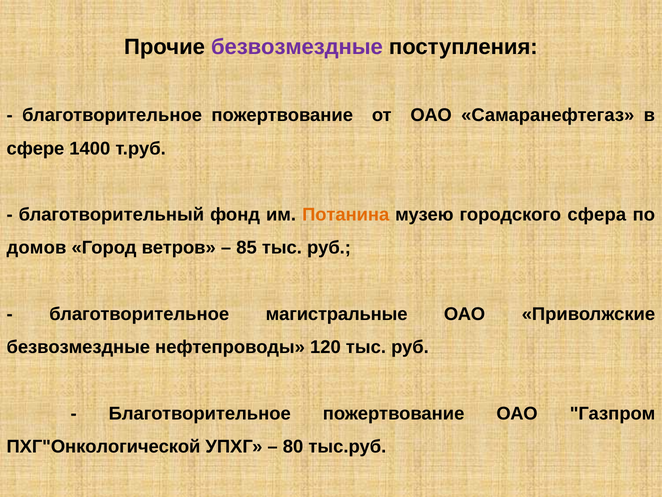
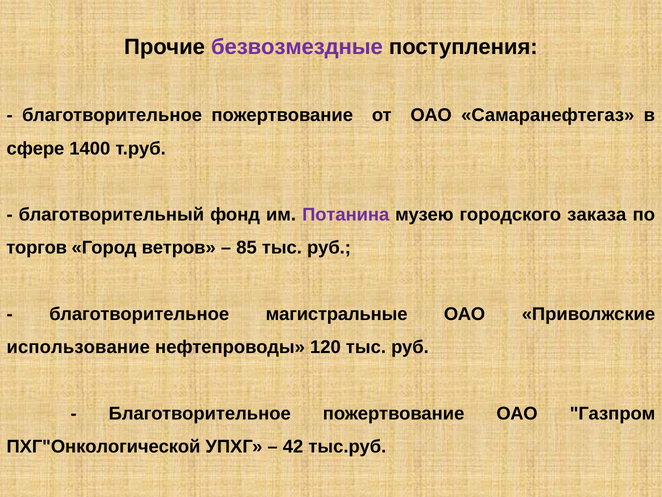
Потанина colour: orange -> purple
сфера: сфера -> заказа
домов: домов -> торгов
безвозмездные at (78, 347): безвозмездные -> использование
80: 80 -> 42
